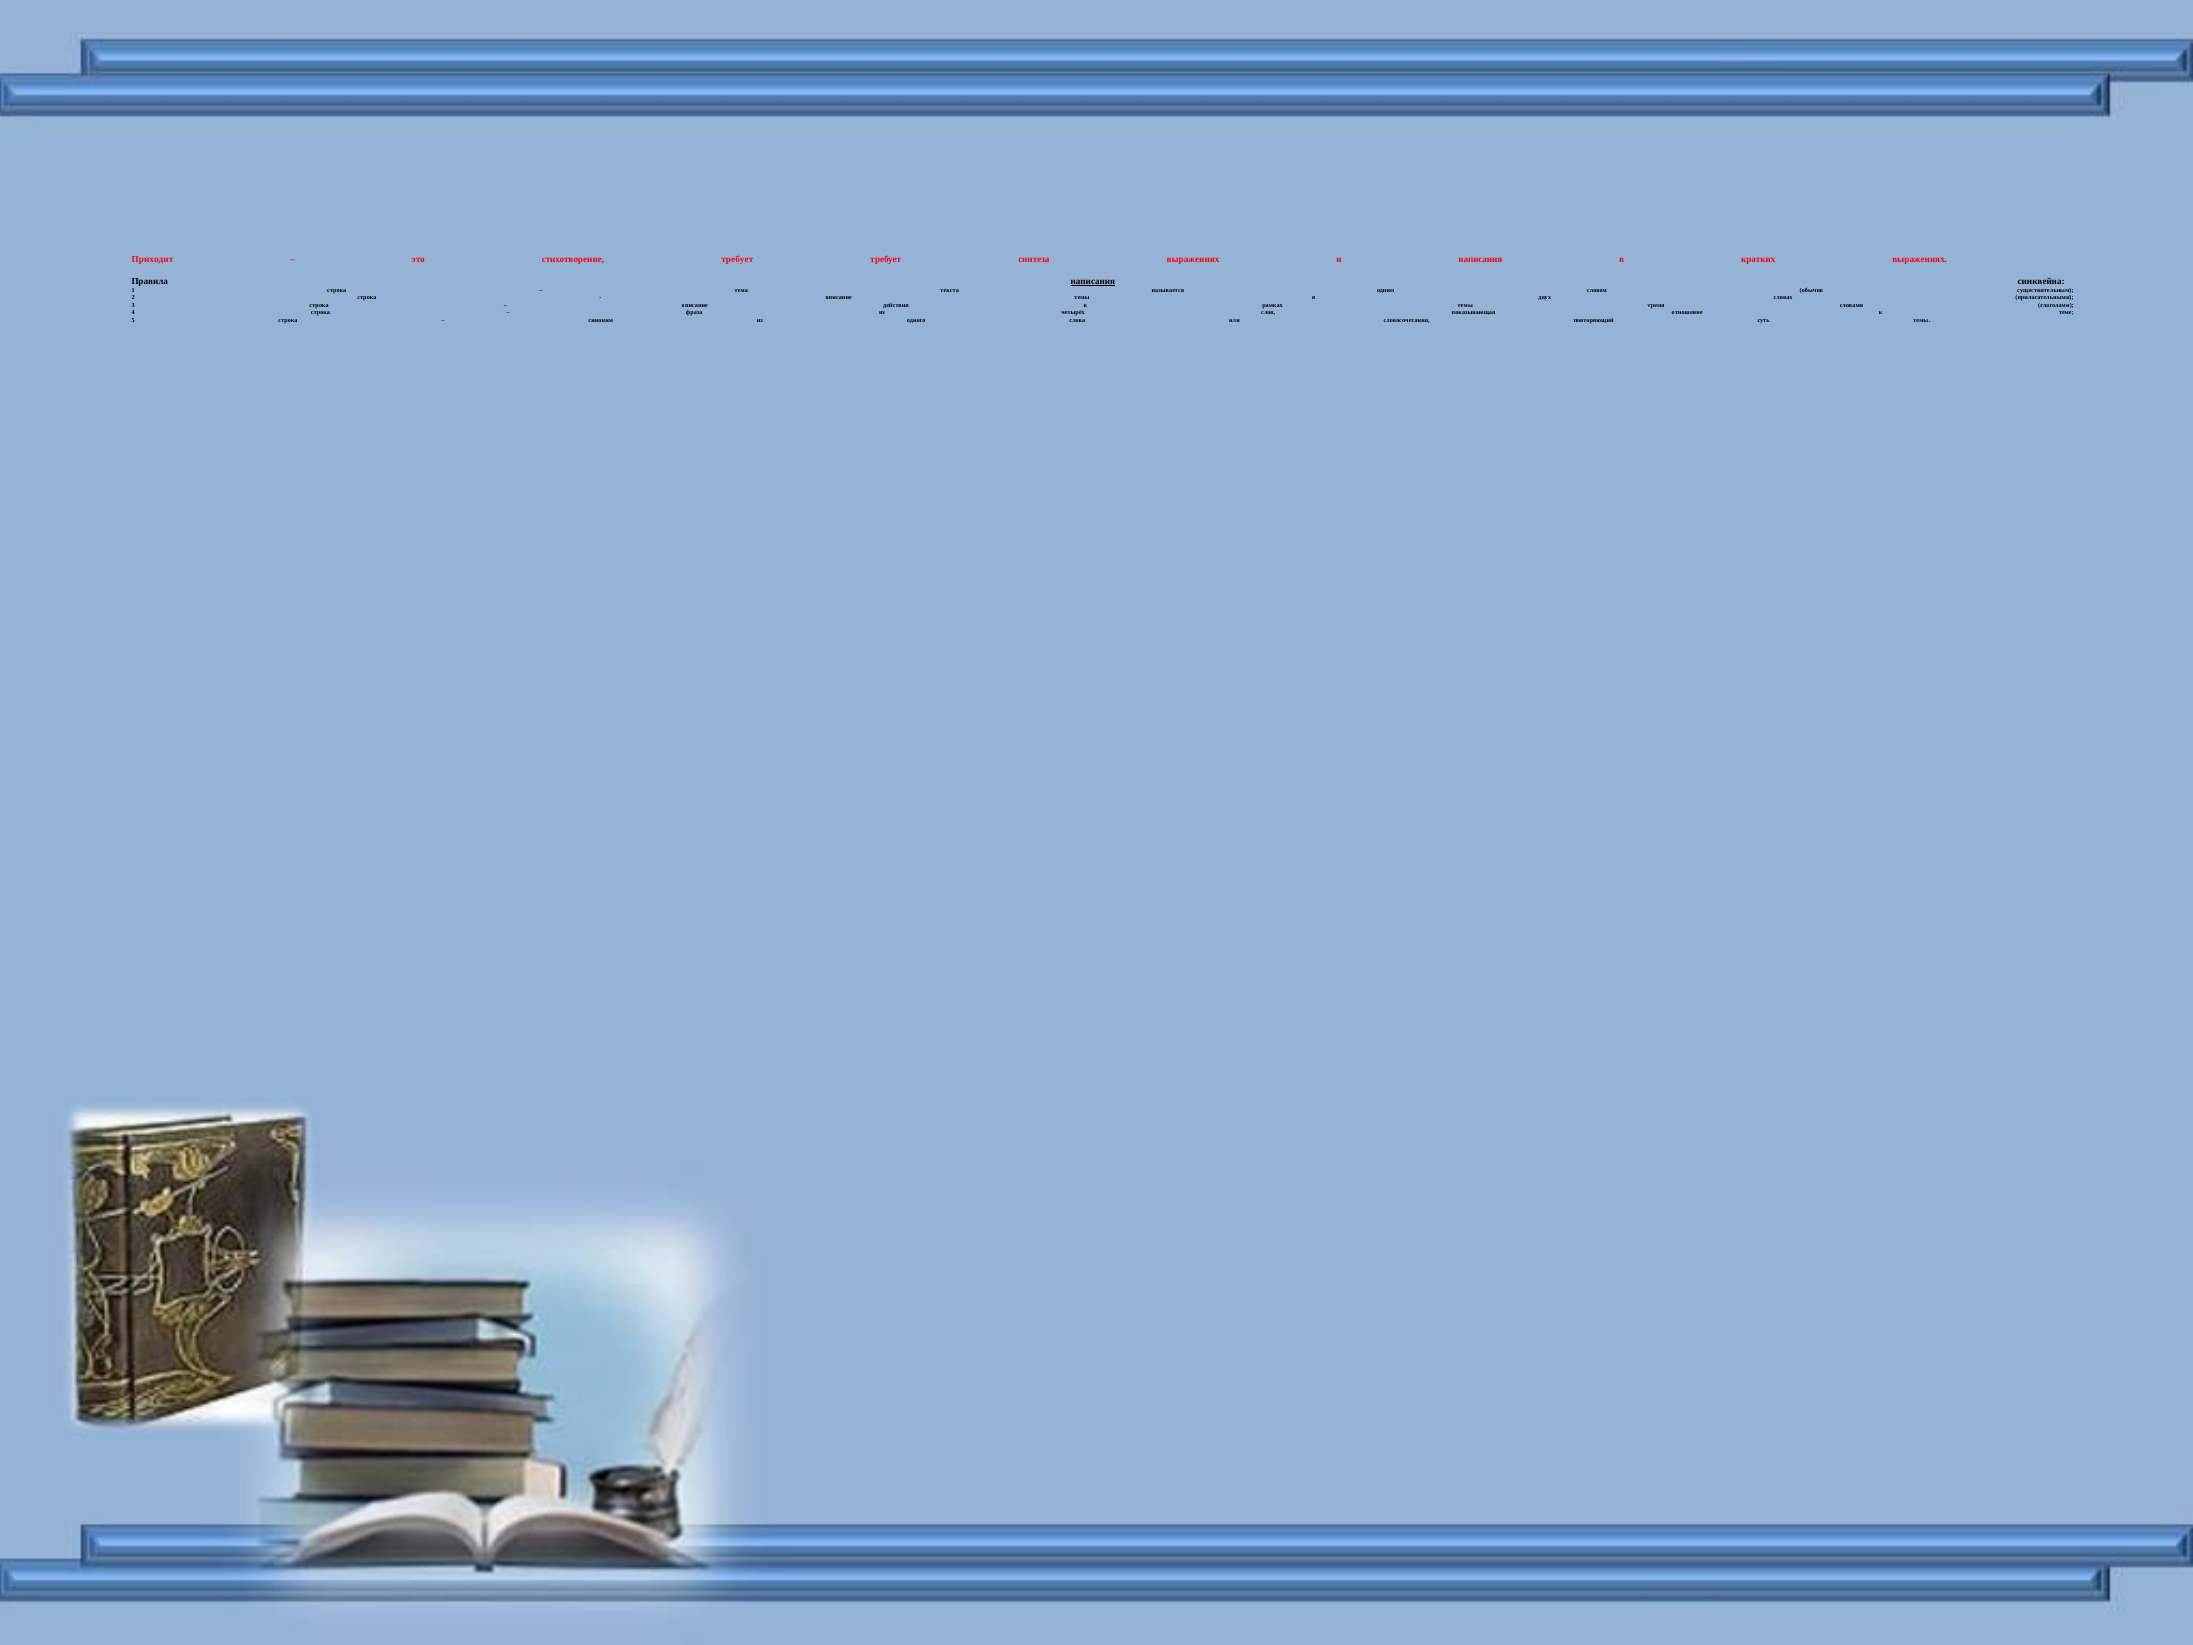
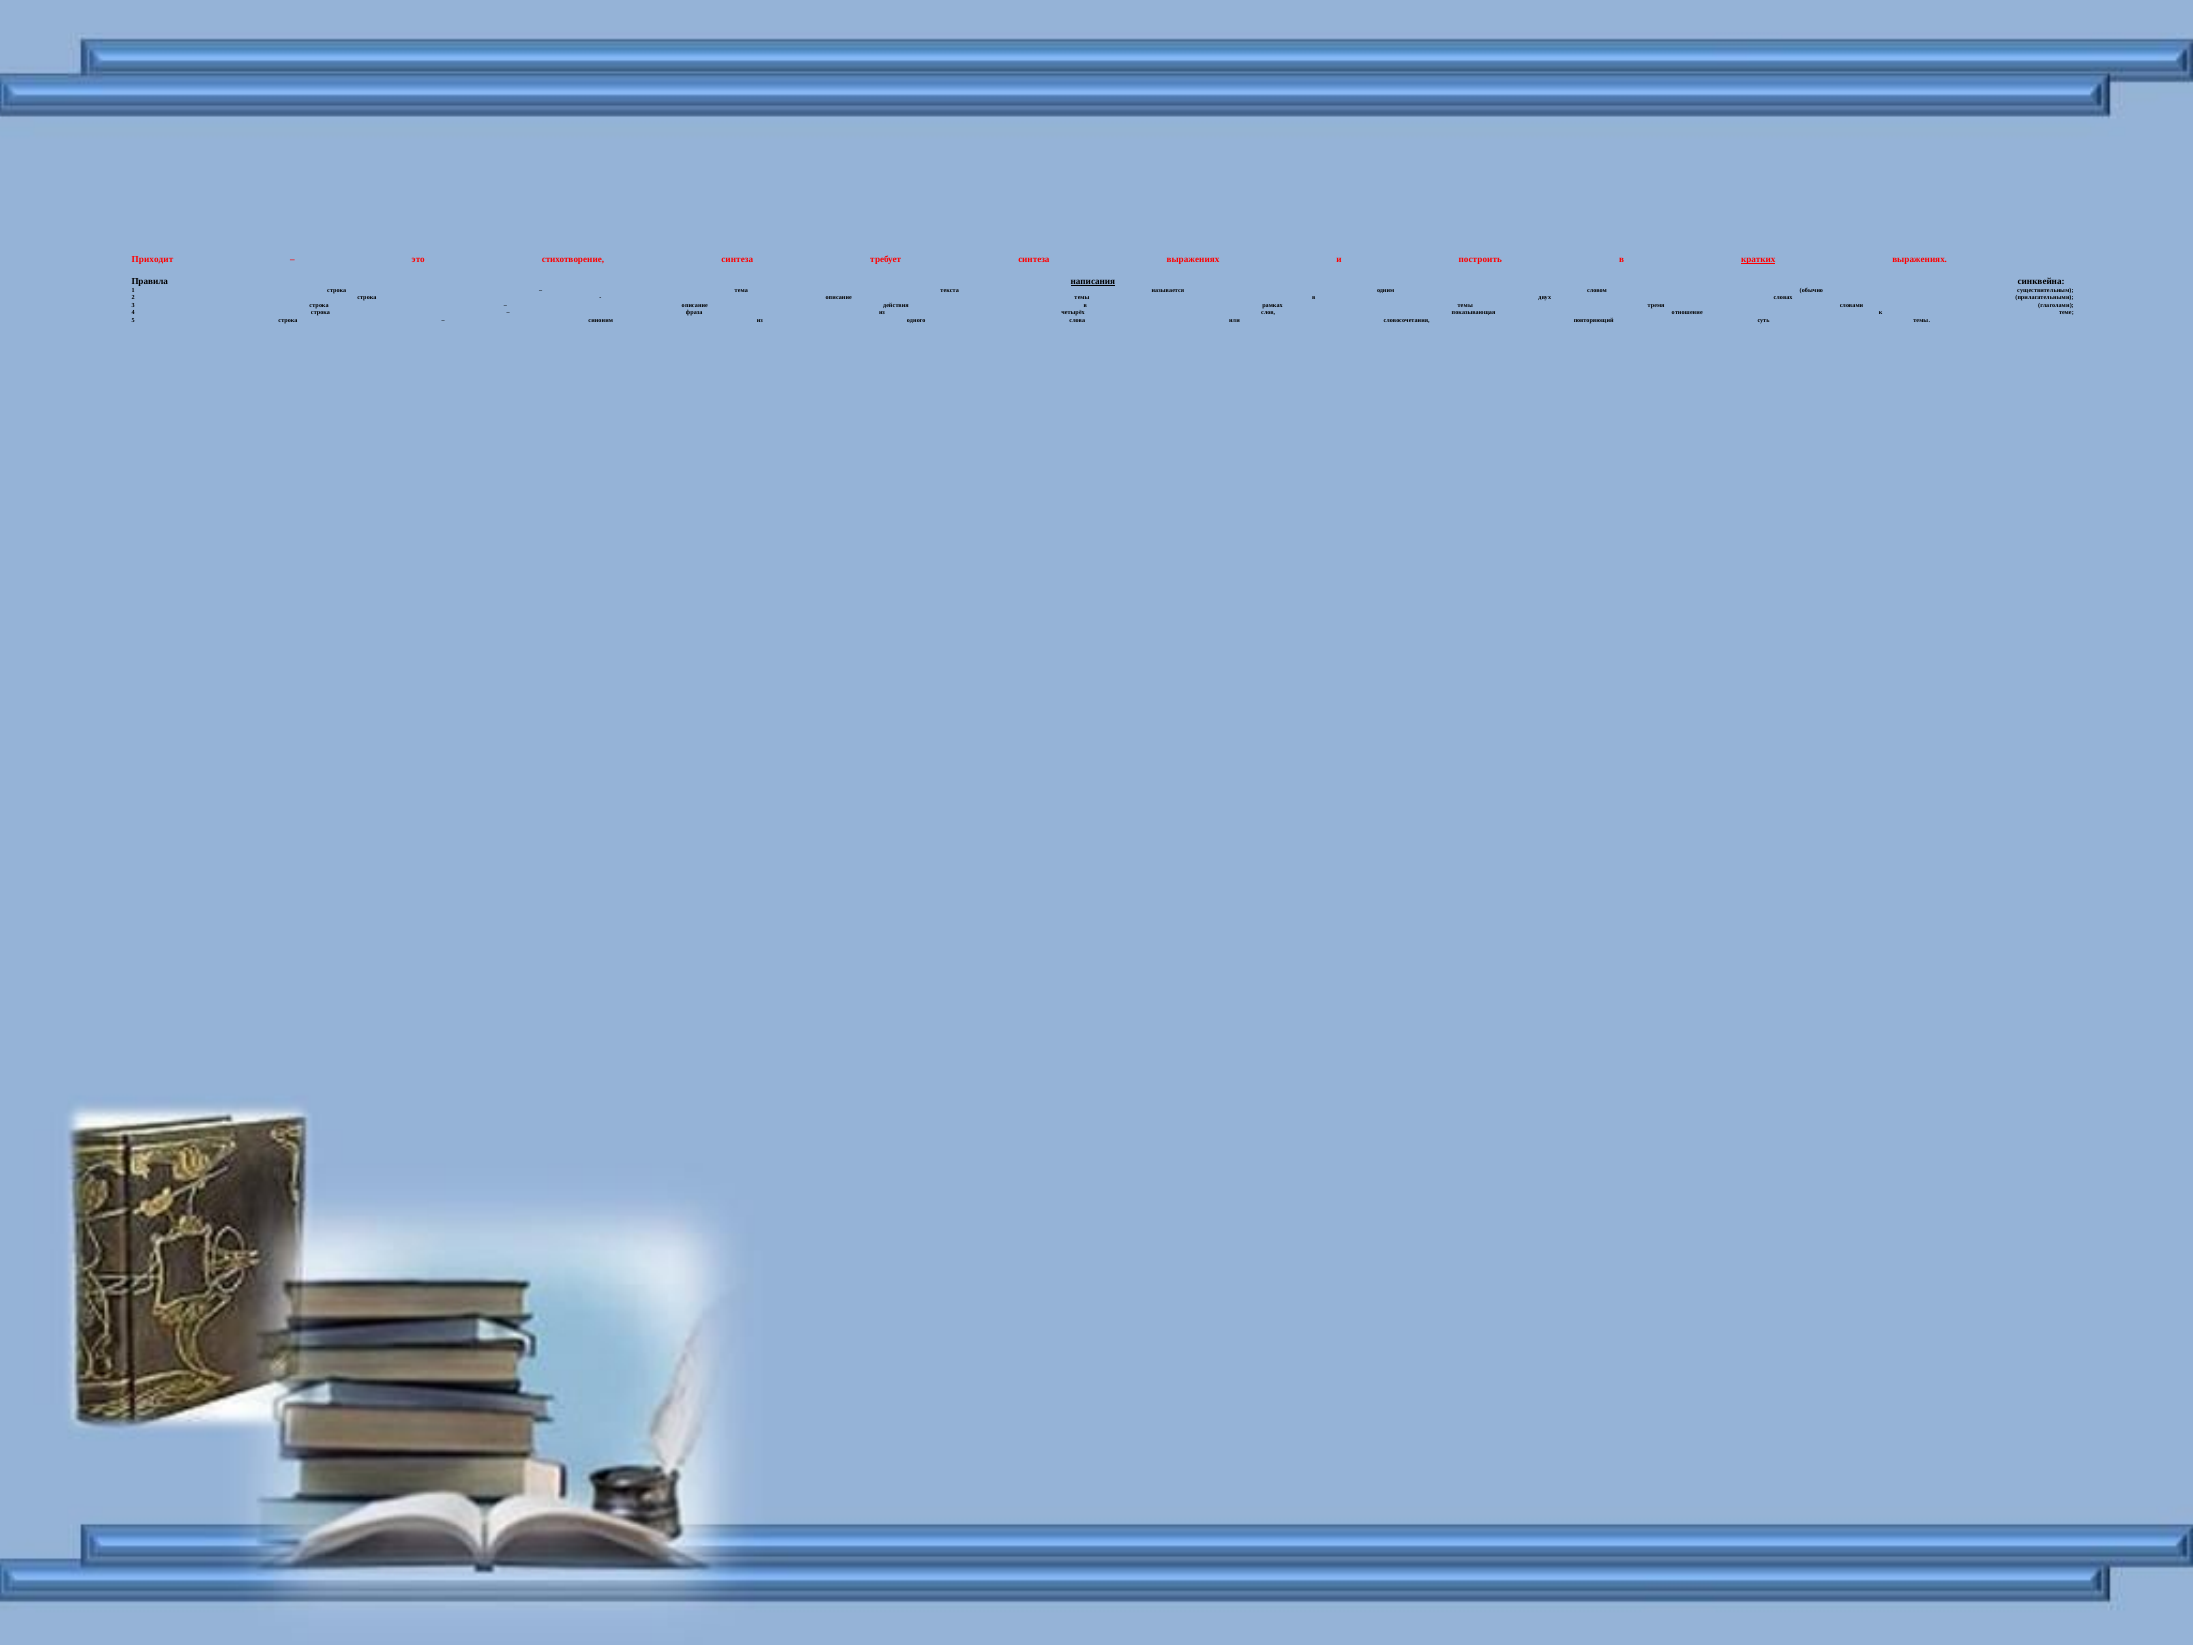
стихотворение требует: требует -> синтеза
и написания: написания -> построить
кратких underline: none -> present
